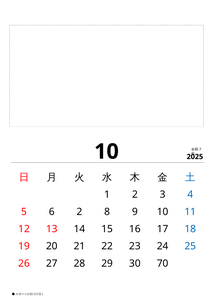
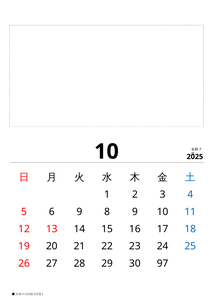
6 2: 2 -> 9
70: 70 -> 97
